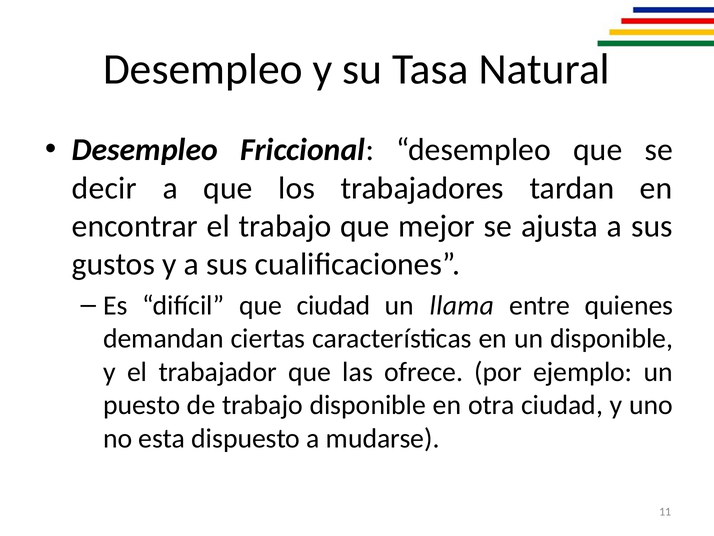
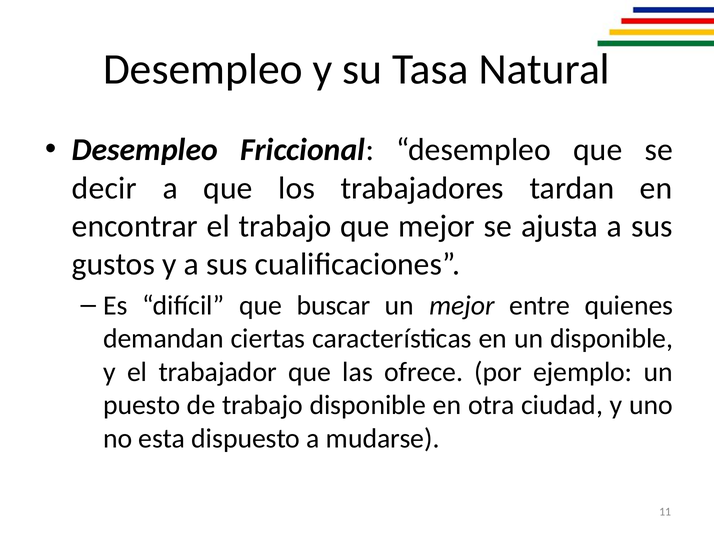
que ciudad: ciudad -> buscar
un llama: llama -> mejor
